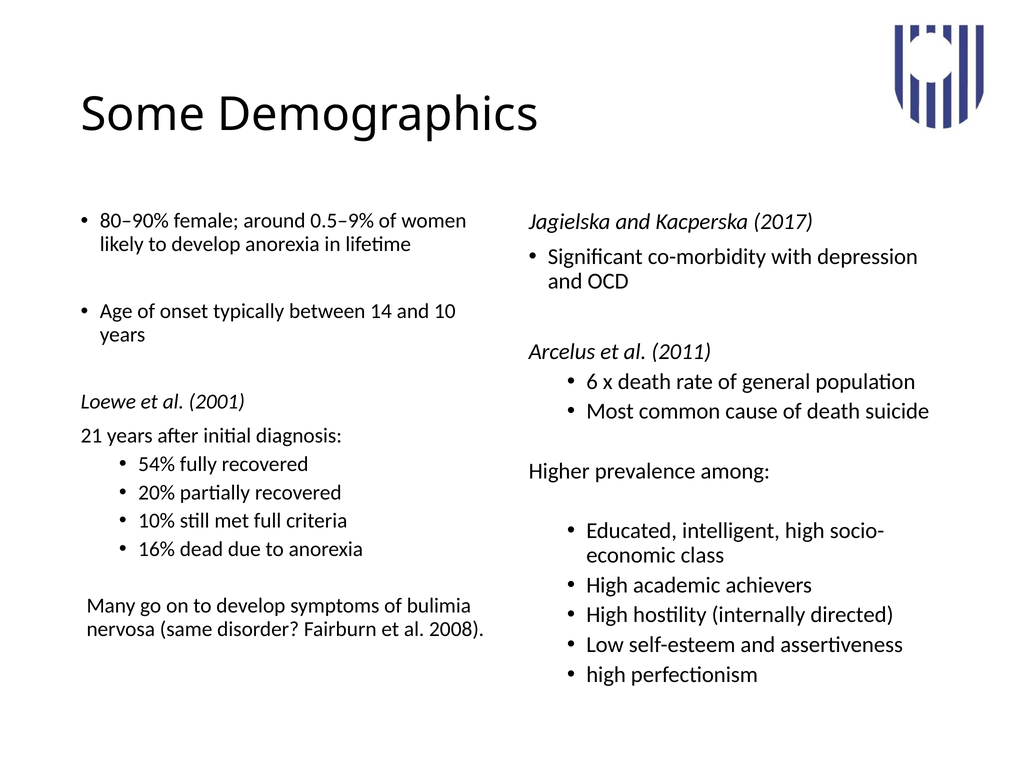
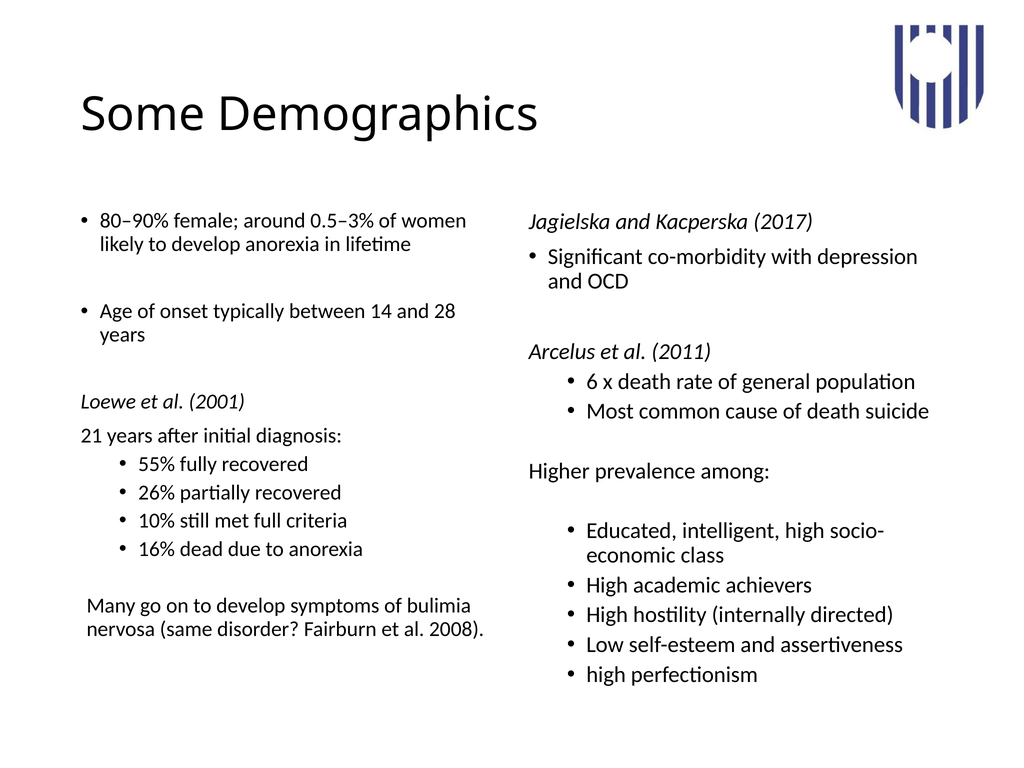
0.5–9%: 0.5–9% -> 0.5–3%
10: 10 -> 28
54%: 54% -> 55%
20%: 20% -> 26%
